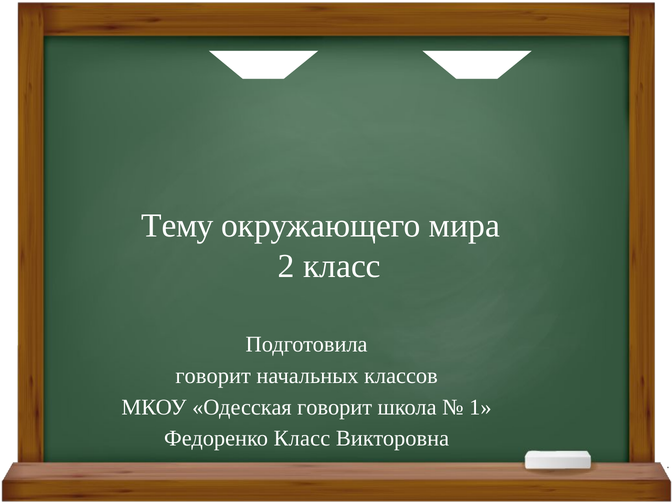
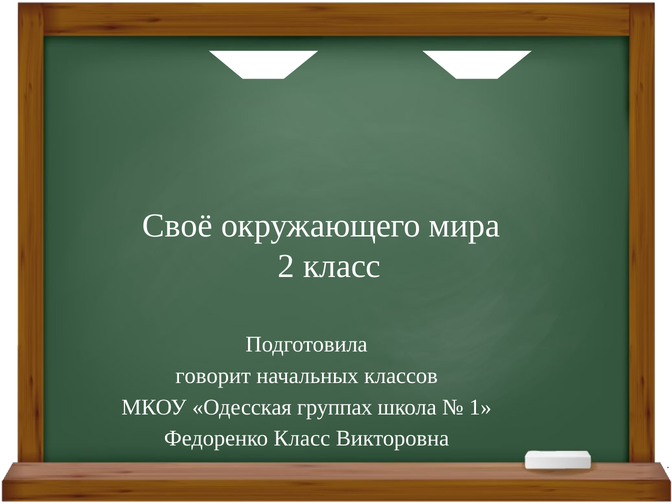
Тему: Тему -> Своё
Одесская говорит: говорит -> группах
